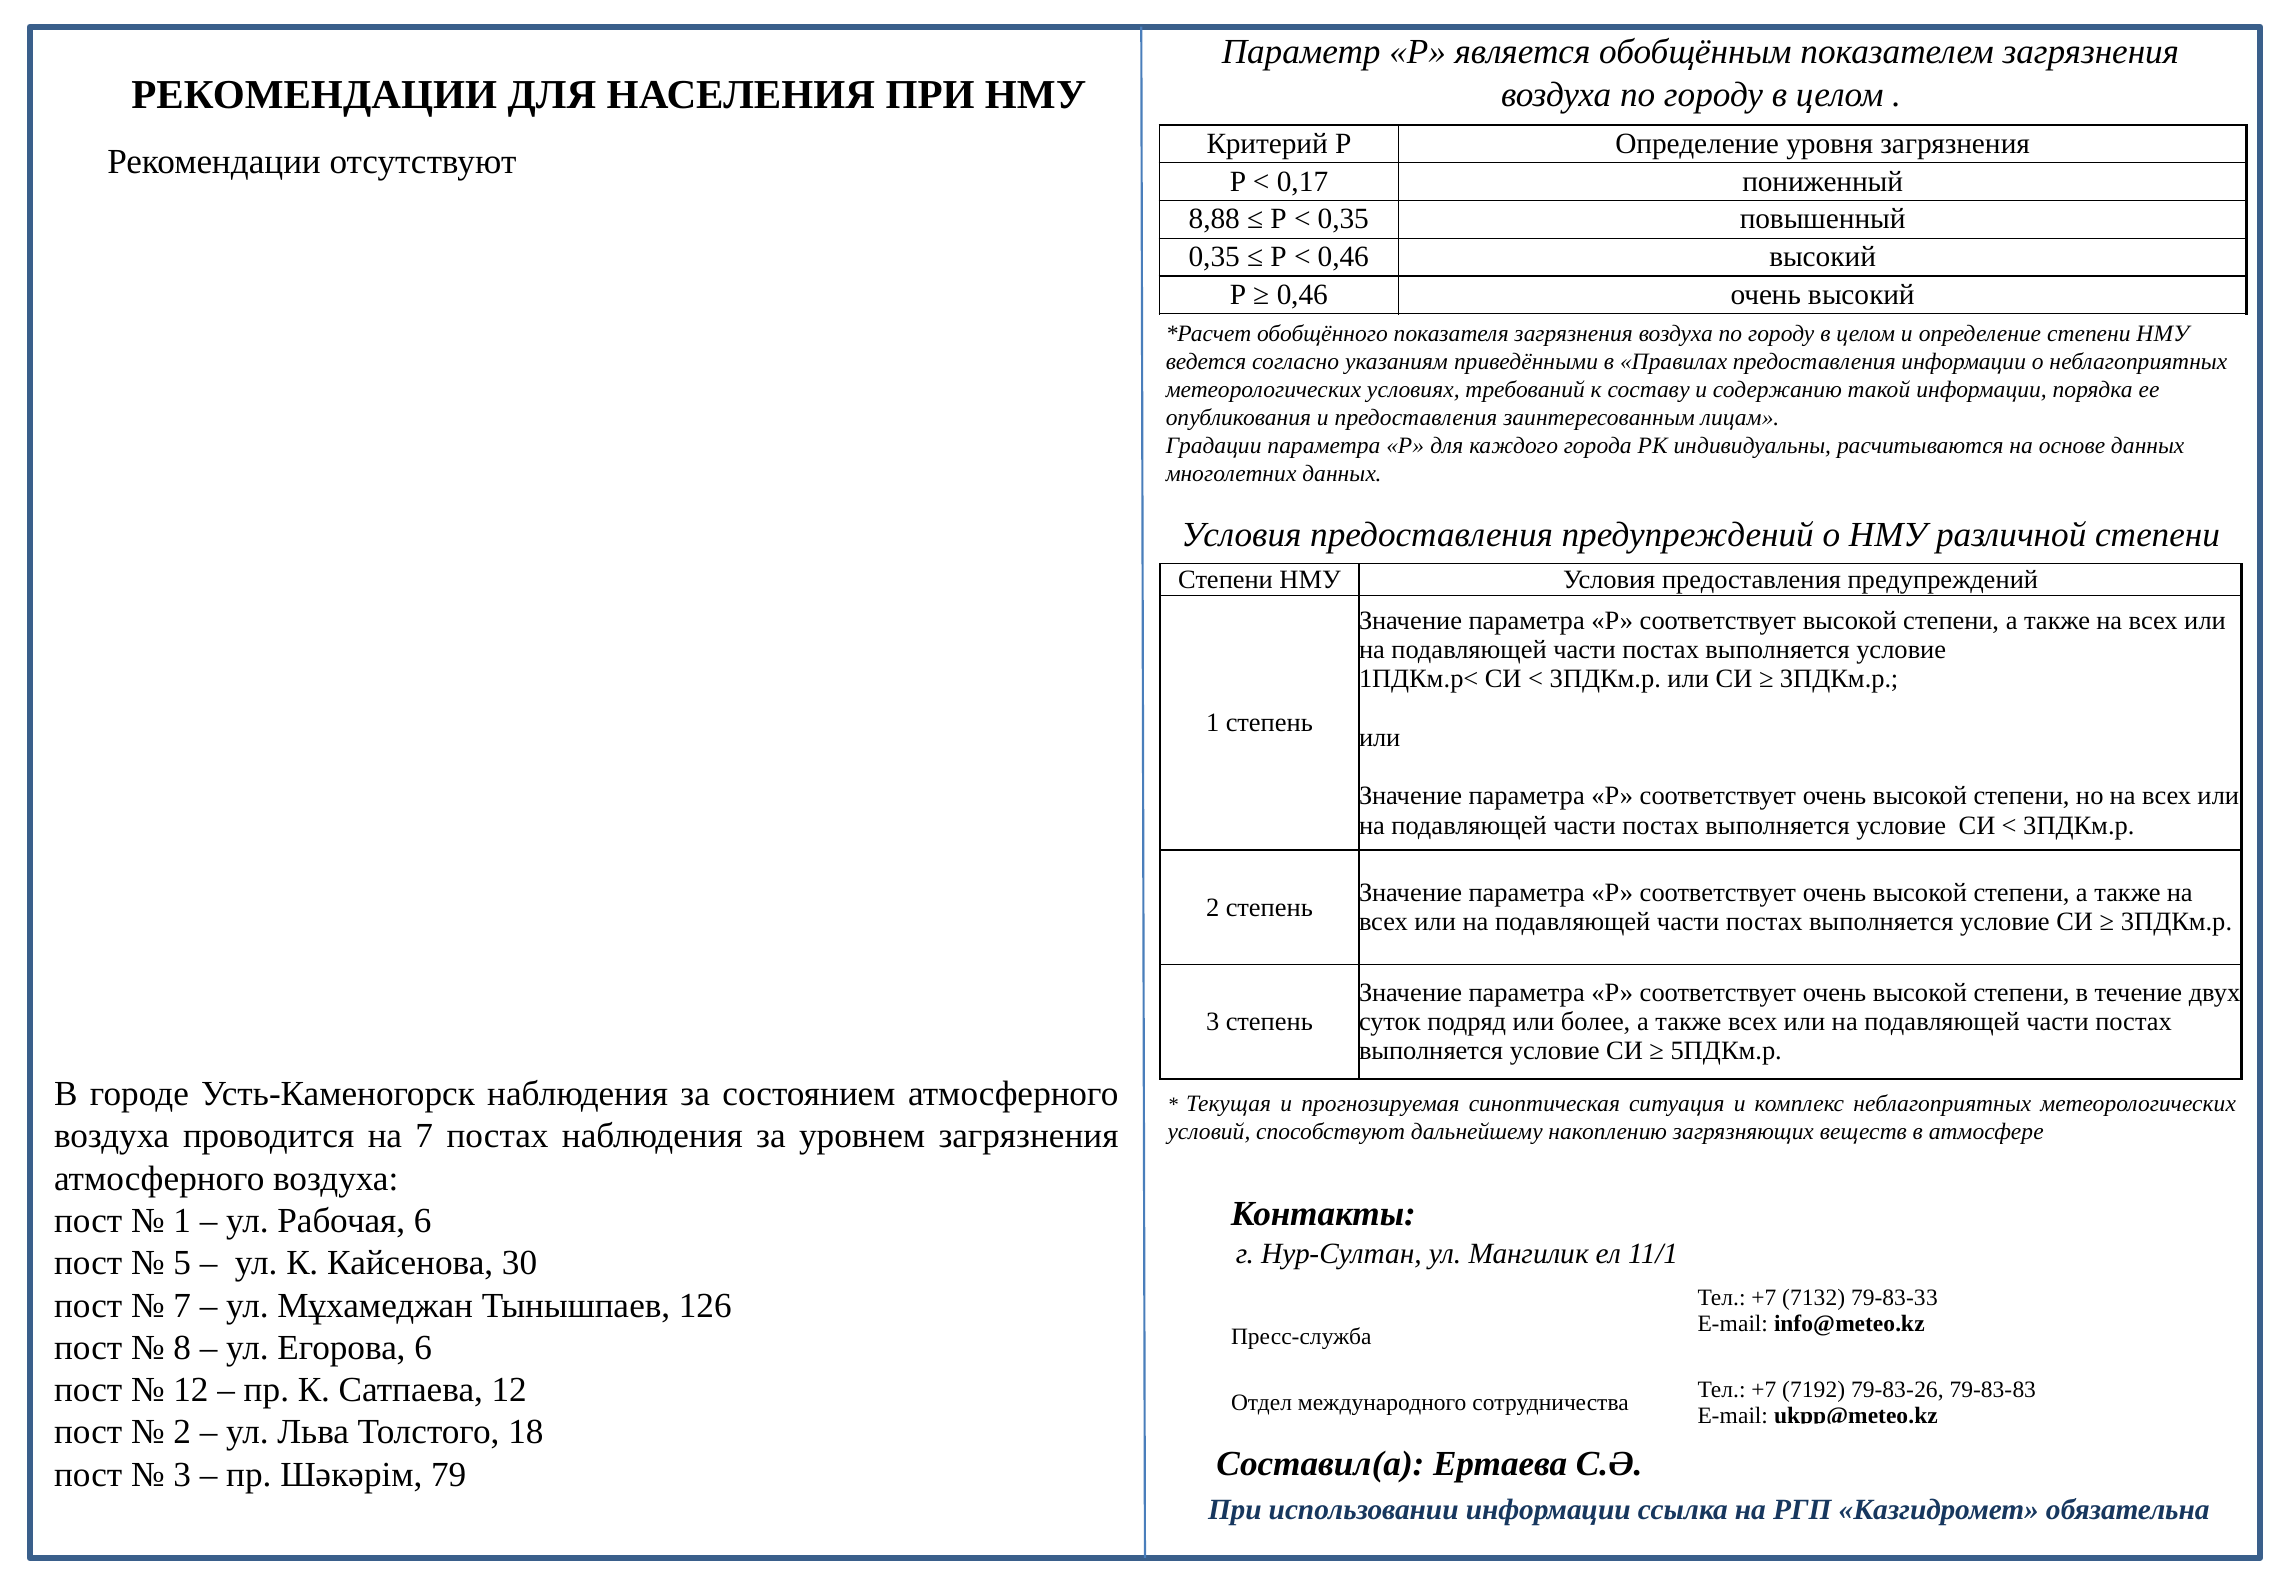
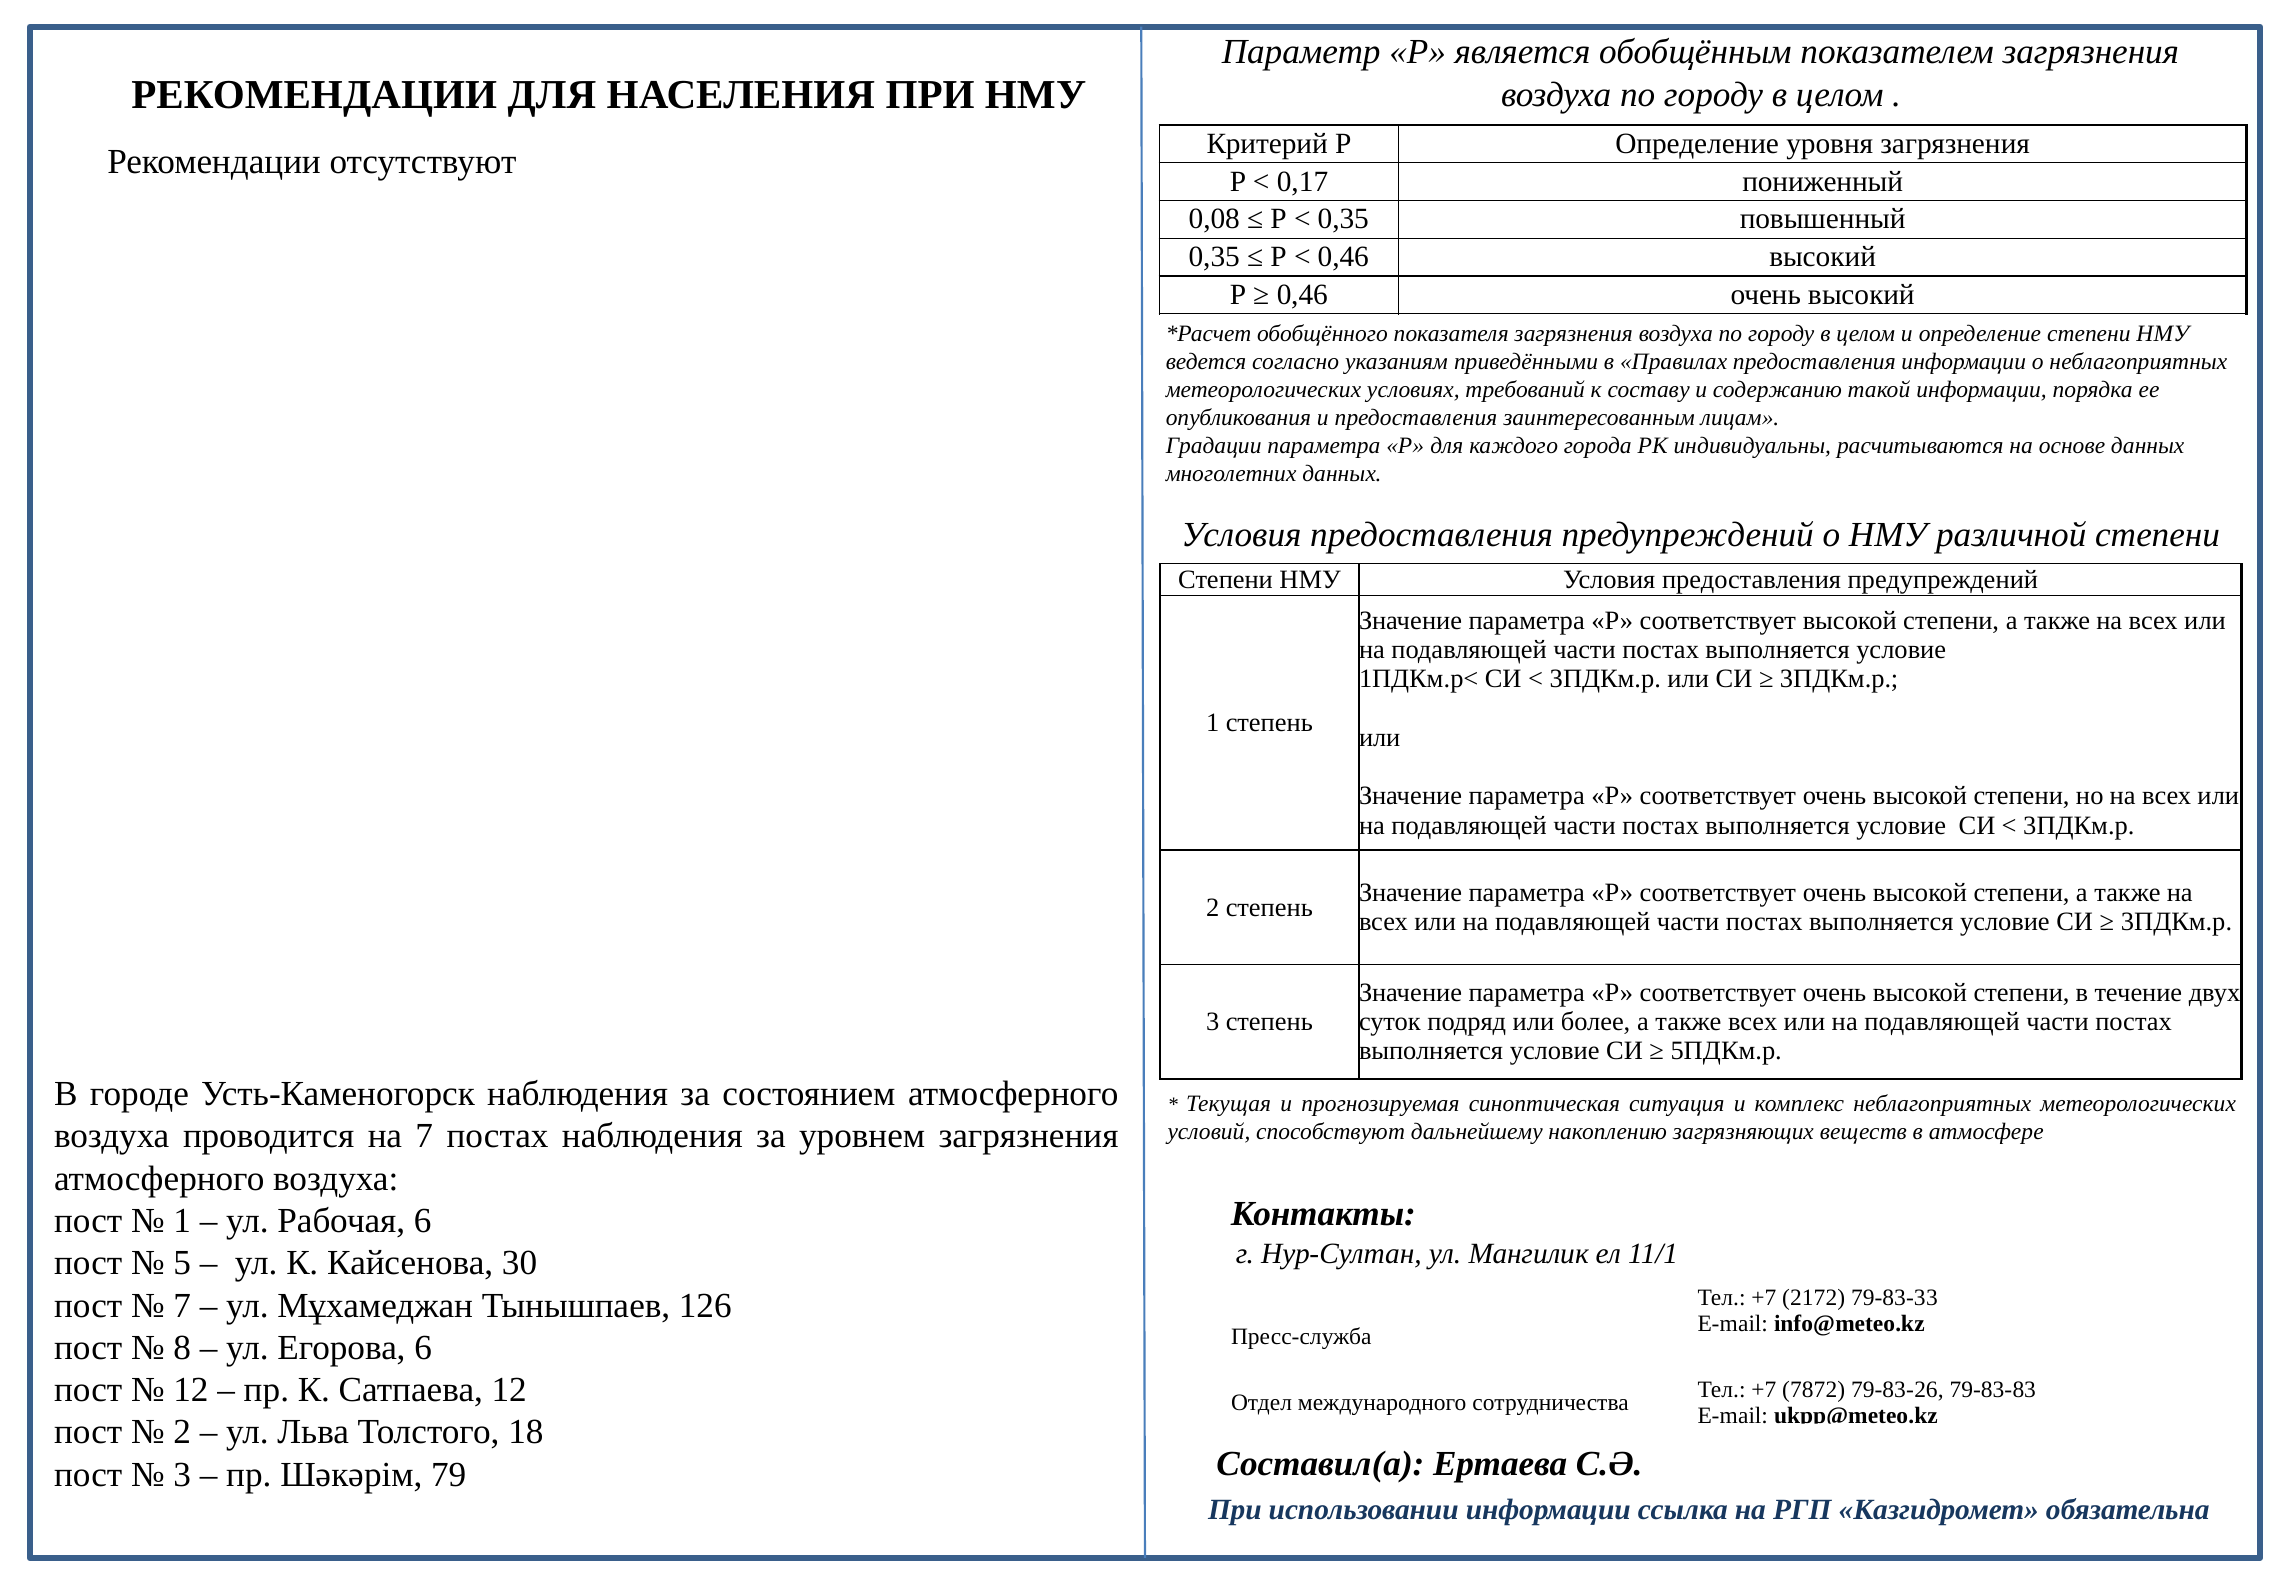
8,88: 8,88 -> 0,08
7132: 7132 -> 2172
7192: 7192 -> 7872
